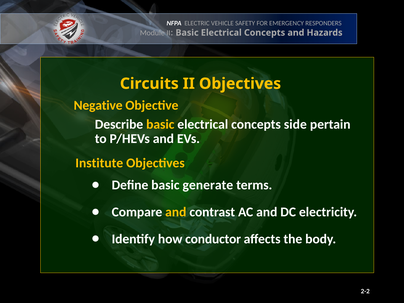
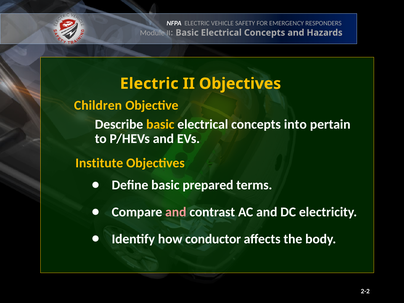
Circuits at (149, 84): Circuits -> Electric
Negative: Negative -> Children
side: side -> into
generate: generate -> prepared
and at (176, 212) colour: yellow -> pink
